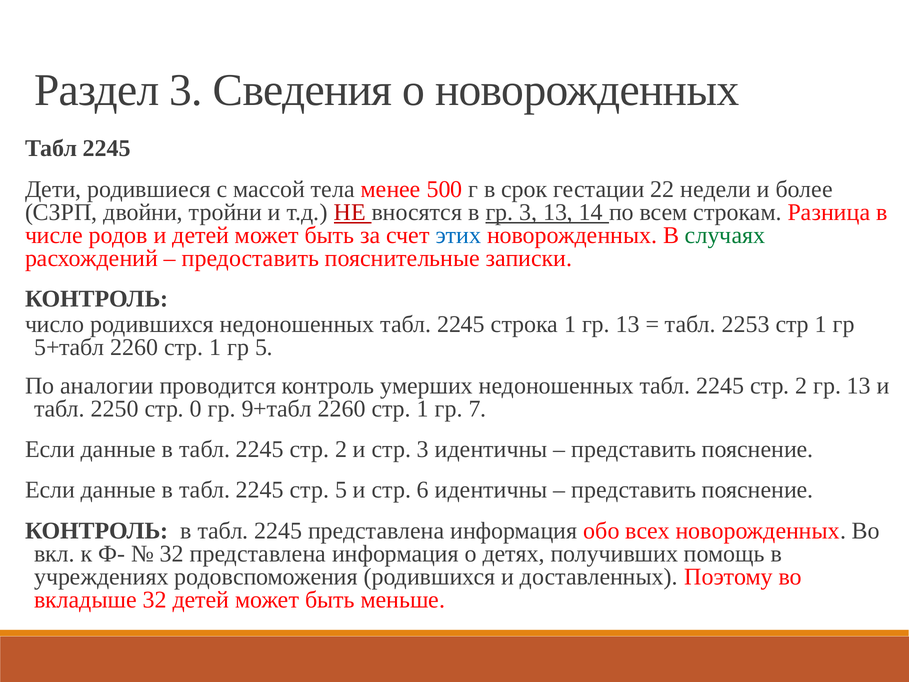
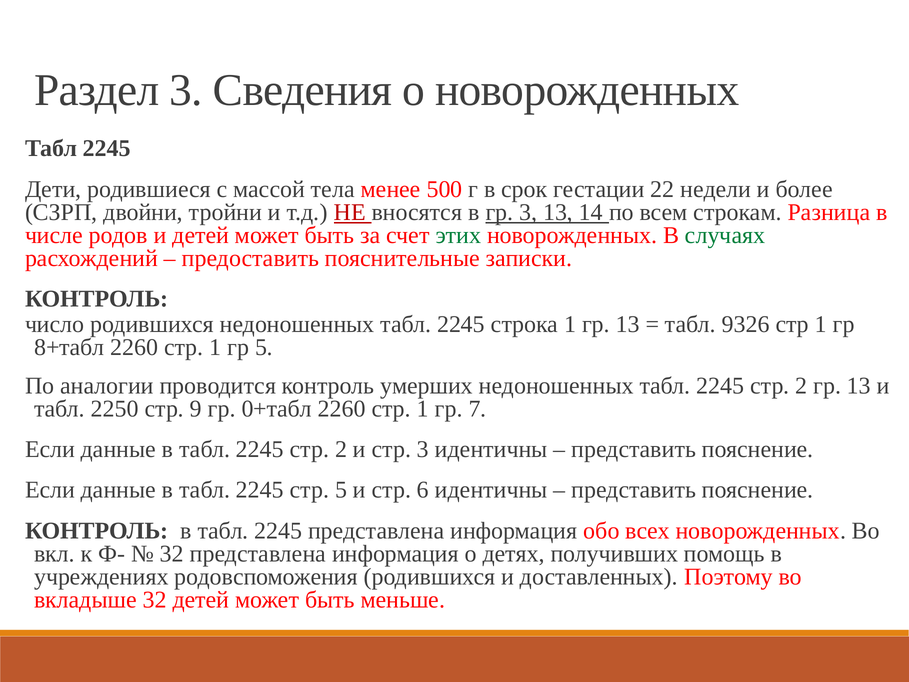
этих colour: blue -> green
2253: 2253 -> 9326
5+табл: 5+табл -> 8+табл
0: 0 -> 9
9+табл: 9+табл -> 0+табл
